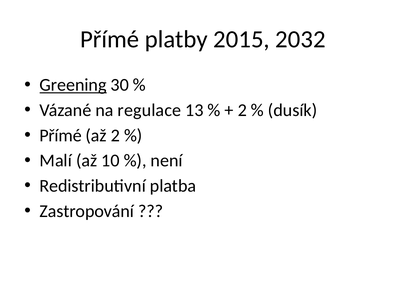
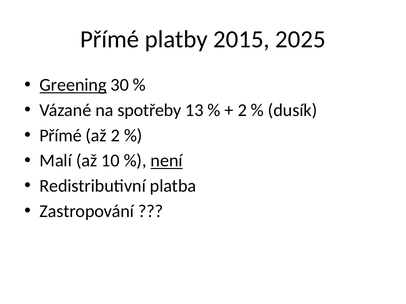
2032: 2032 -> 2025
regulace: regulace -> spotřeby
není underline: none -> present
